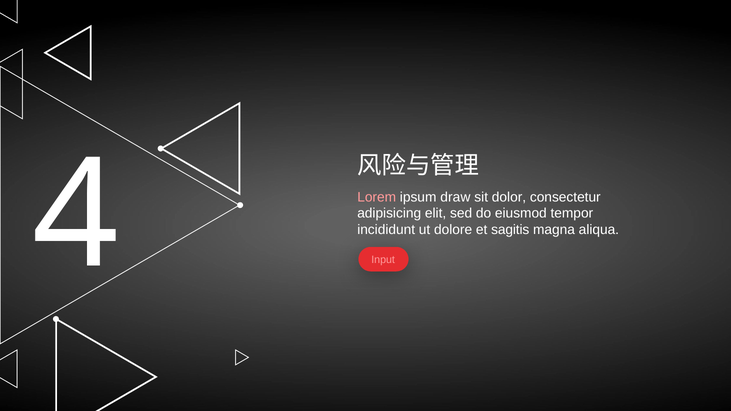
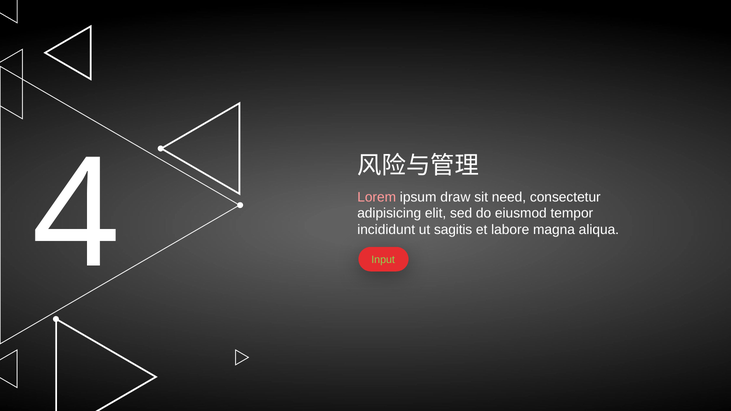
dolor: dolor -> need
dolore: dolore -> sagitis
sagitis: sagitis -> labore
Input colour: pink -> light green
